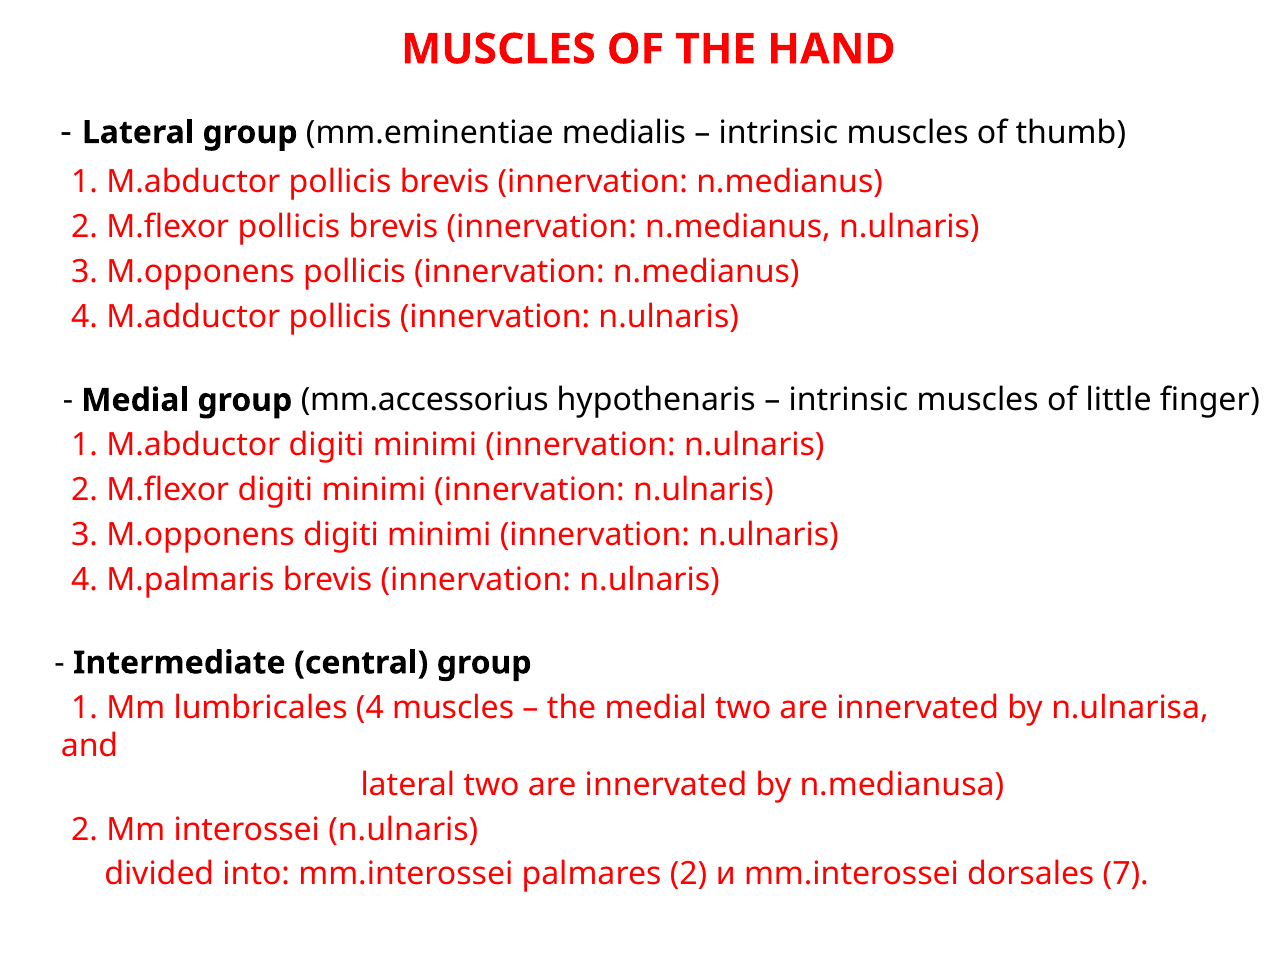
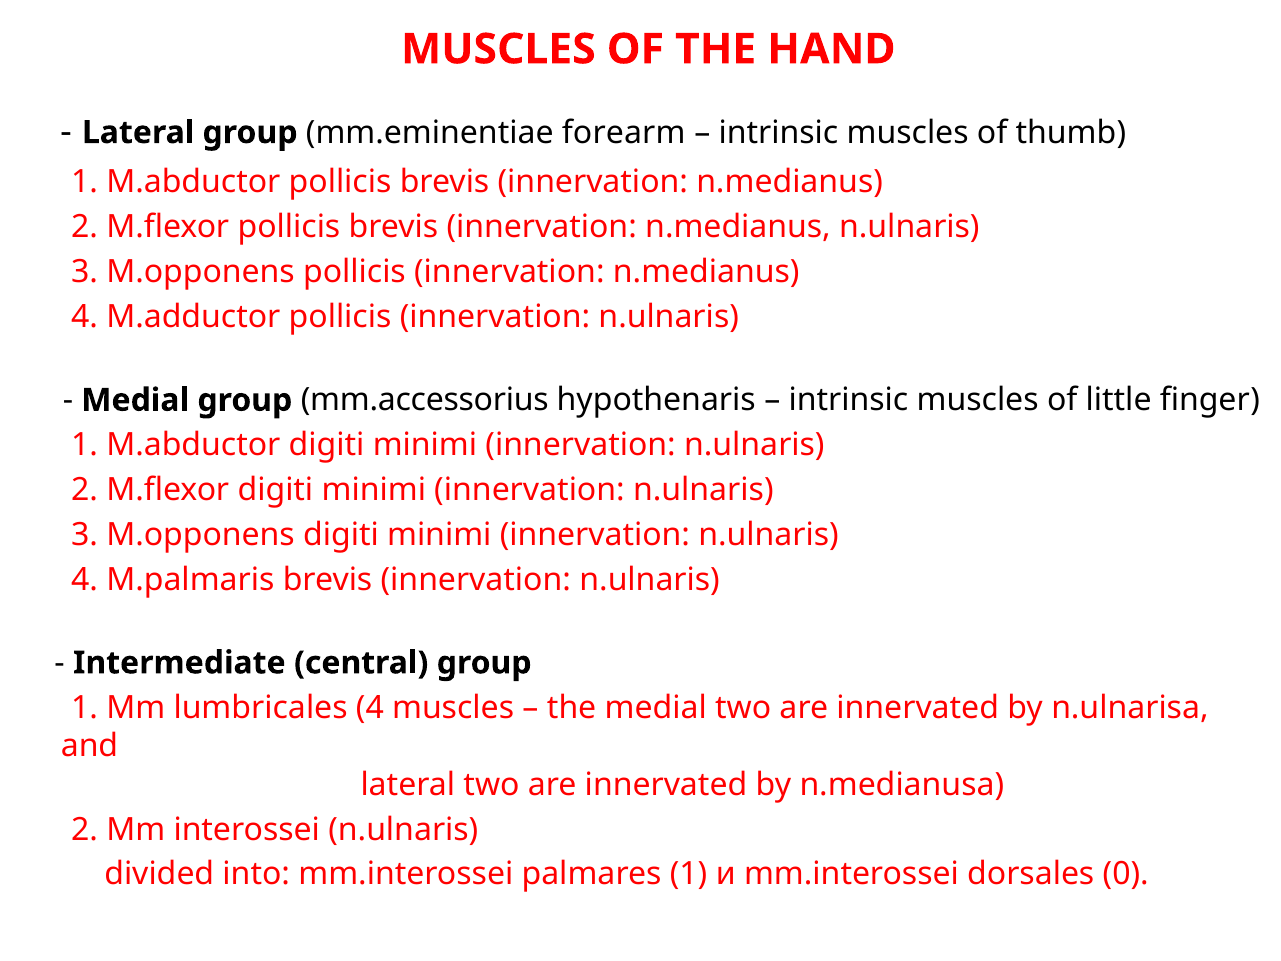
medialis: medialis -> forearm
palmares 2: 2 -> 1
7: 7 -> 0
